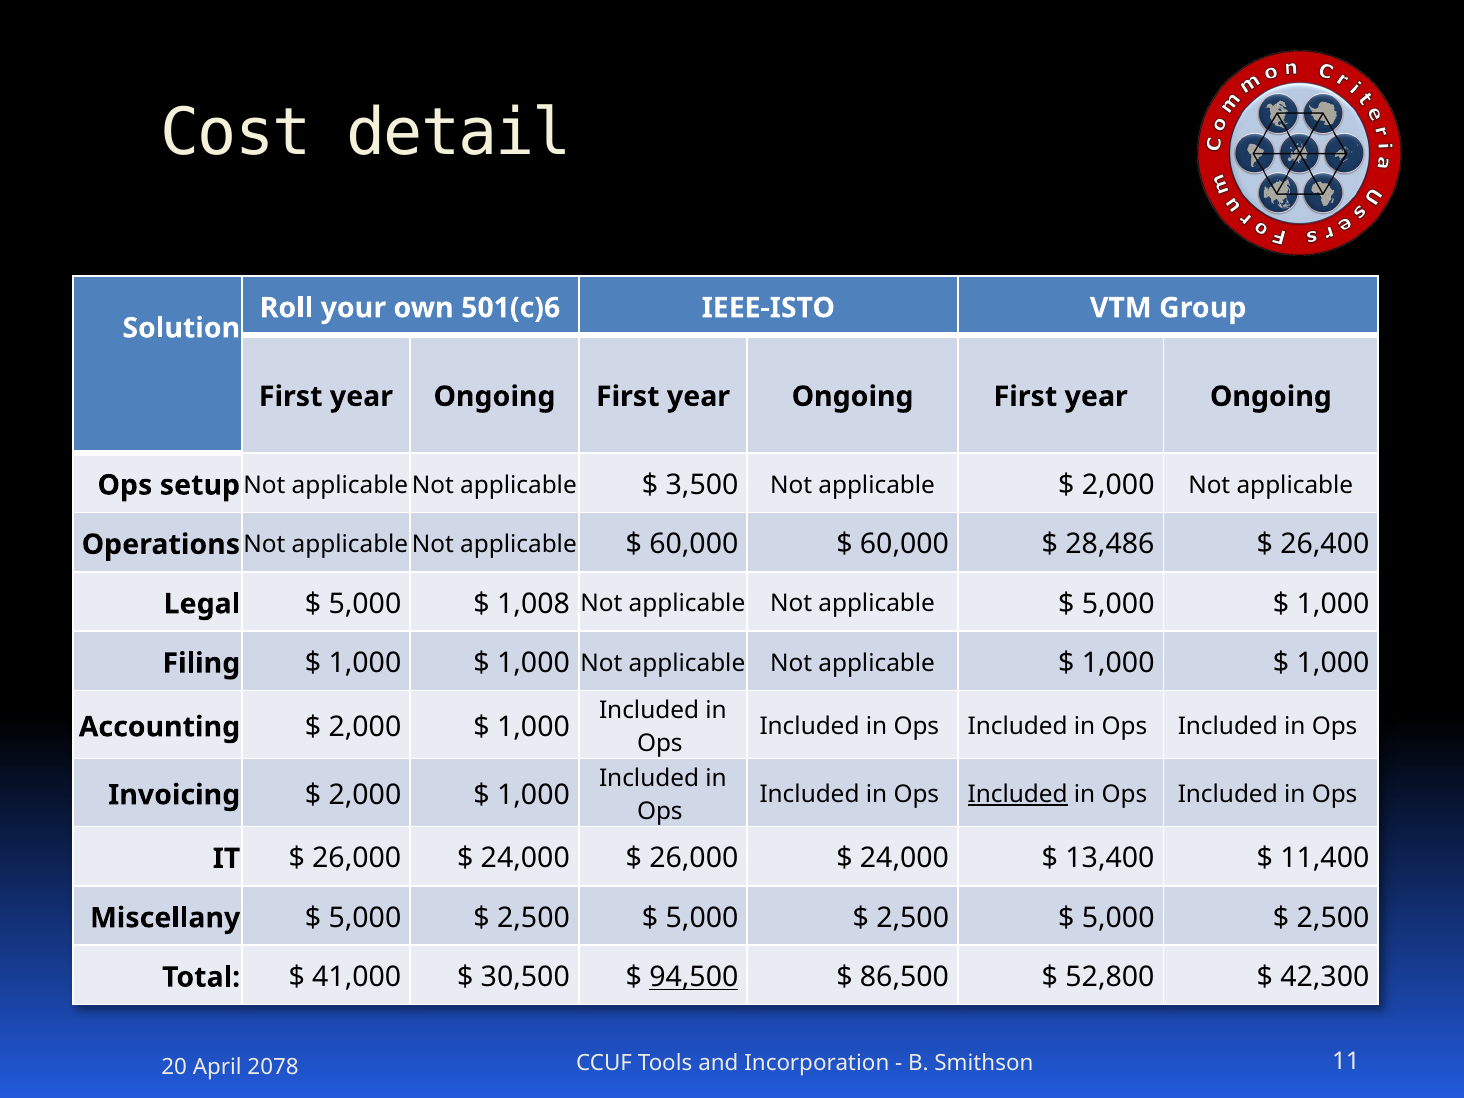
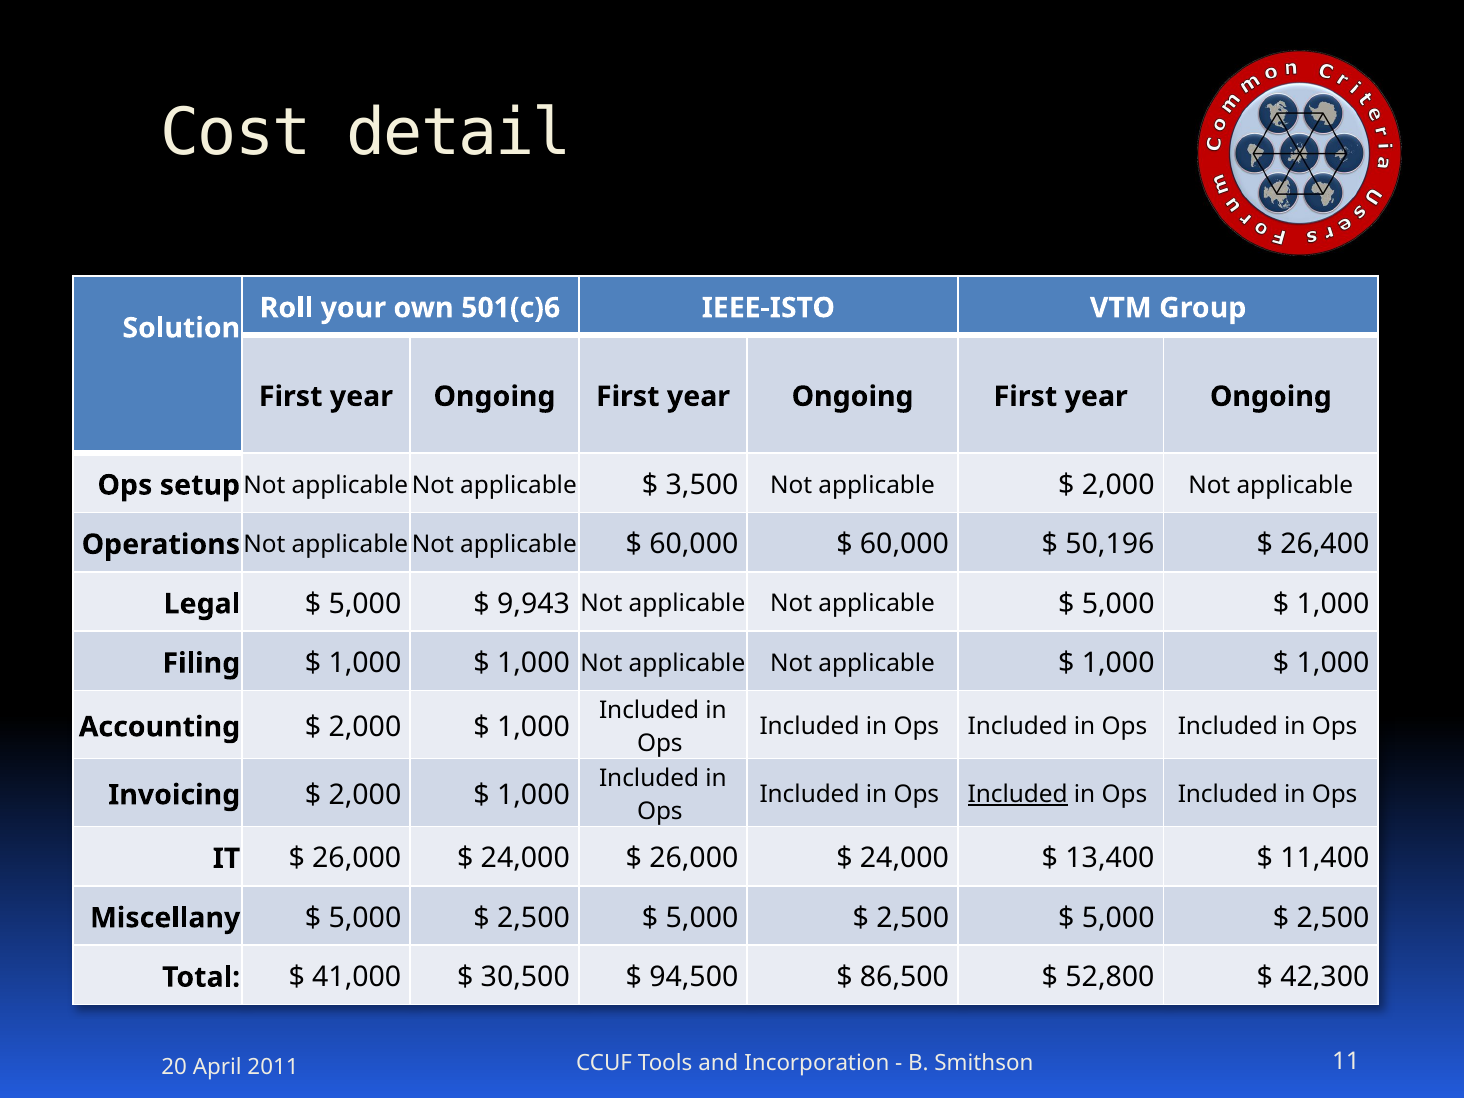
28,486: 28,486 -> 50,196
1,008: 1,008 -> 9,943
94,500 underline: present -> none
2078: 2078 -> 2011
